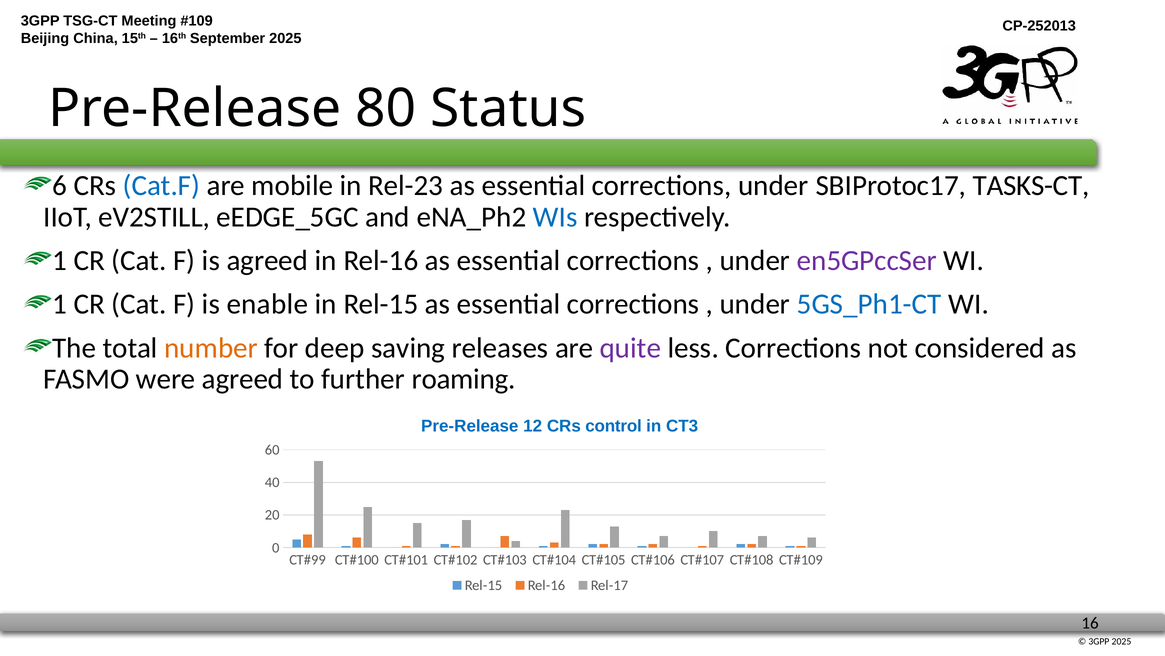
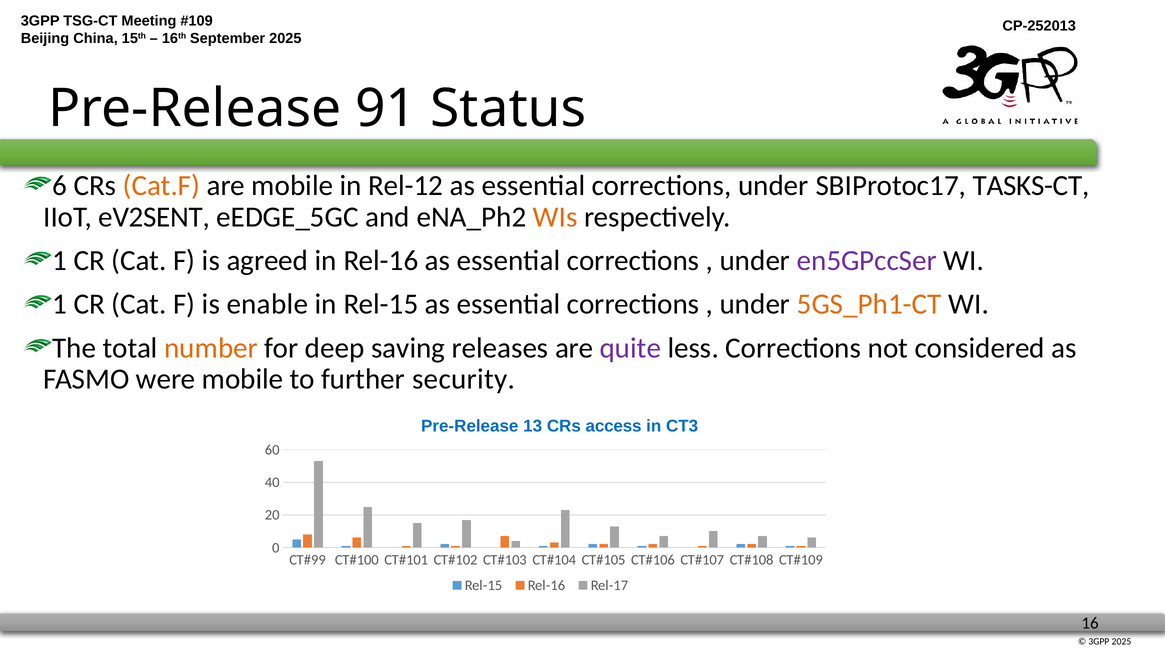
80: 80 -> 91
Cat.F colour: blue -> orange
Rel-23: Rel-23 -> Rel-12
eV2STILL: eV2STILL -> eV2SENT
WIs colour: blue -> orange
5GS_Ph1-CT colour: blue -> orange
were agreed: agreed -> mobile
roaming: roaming -> security
12: 12 -> 13
control: control -> access
